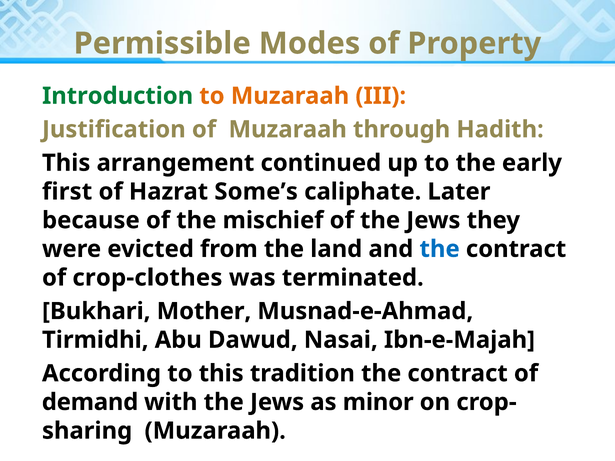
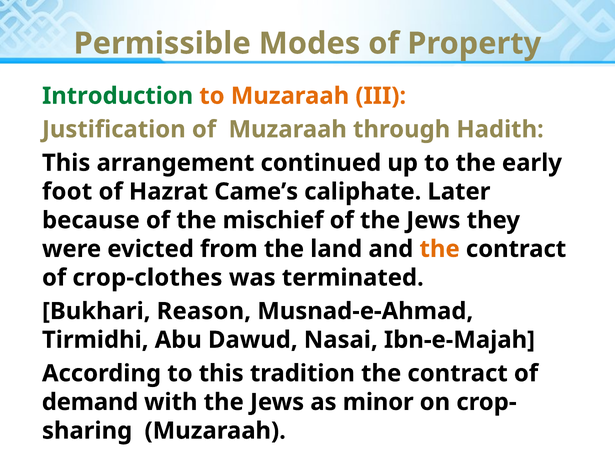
first: first -> foot
Some’s: Some’s -> Came’s
the at (440, 249) colour: blue -> orange
Mother: Mother -> Reason
